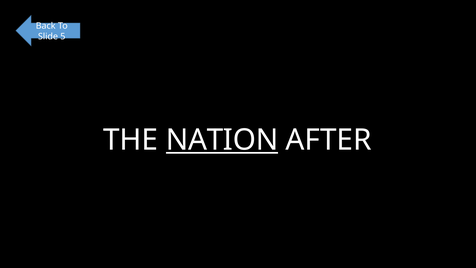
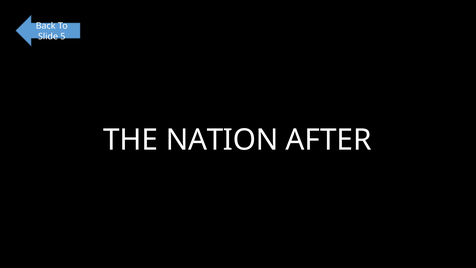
NATION underline: present -> none
